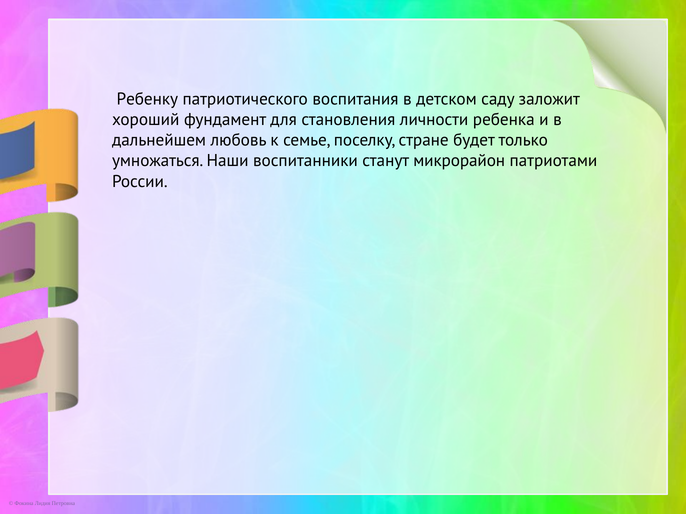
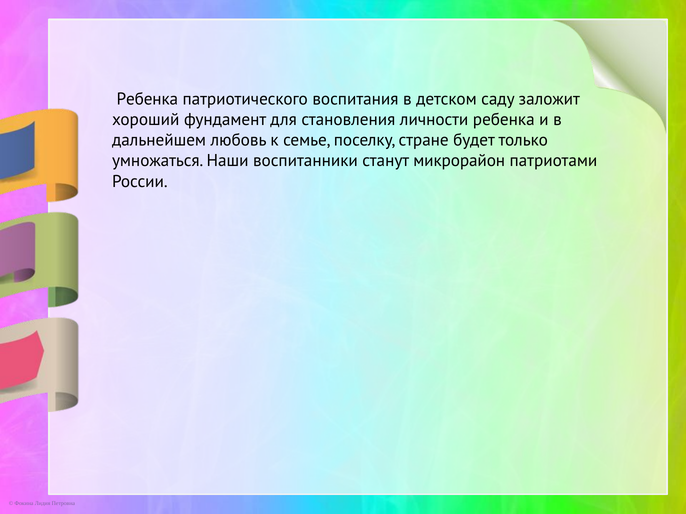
Ребенку at (147, 99): Ребенку -> Ребенка
